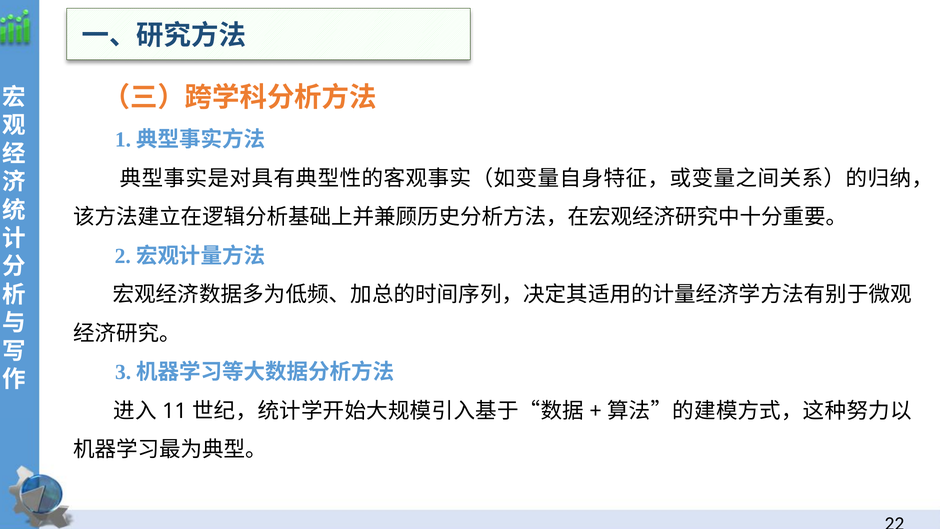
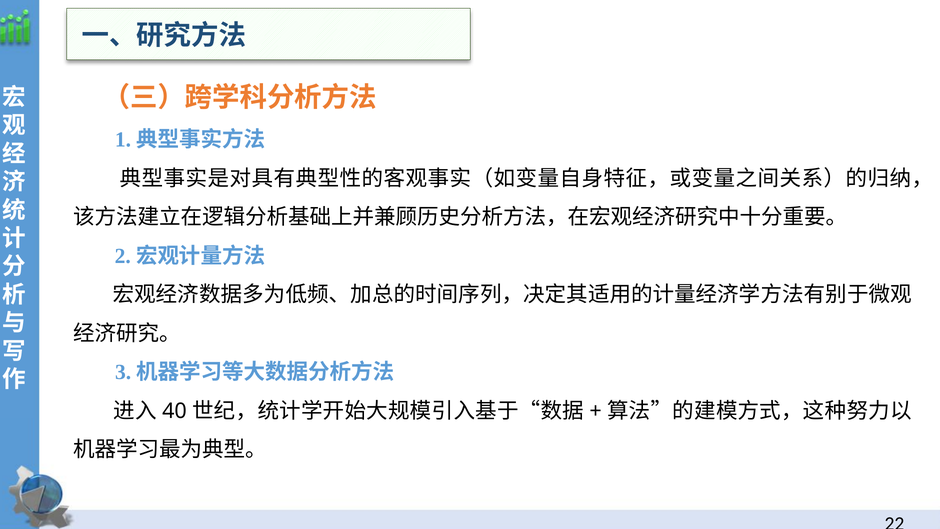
11: 11 -> 40
